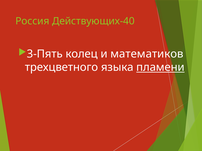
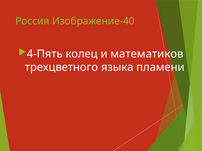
Действующих-40: Действующих-40 -> Изображение-40
3-Пять: 3-Пять -> 4-Пять
пламени underline: present -> none
